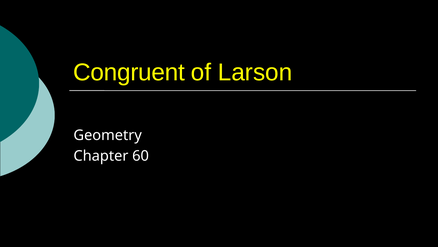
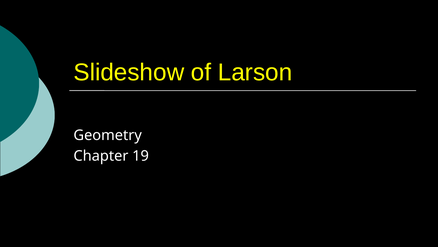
Congruent: Congruent -> Slideshow
60: 60 -> 19
